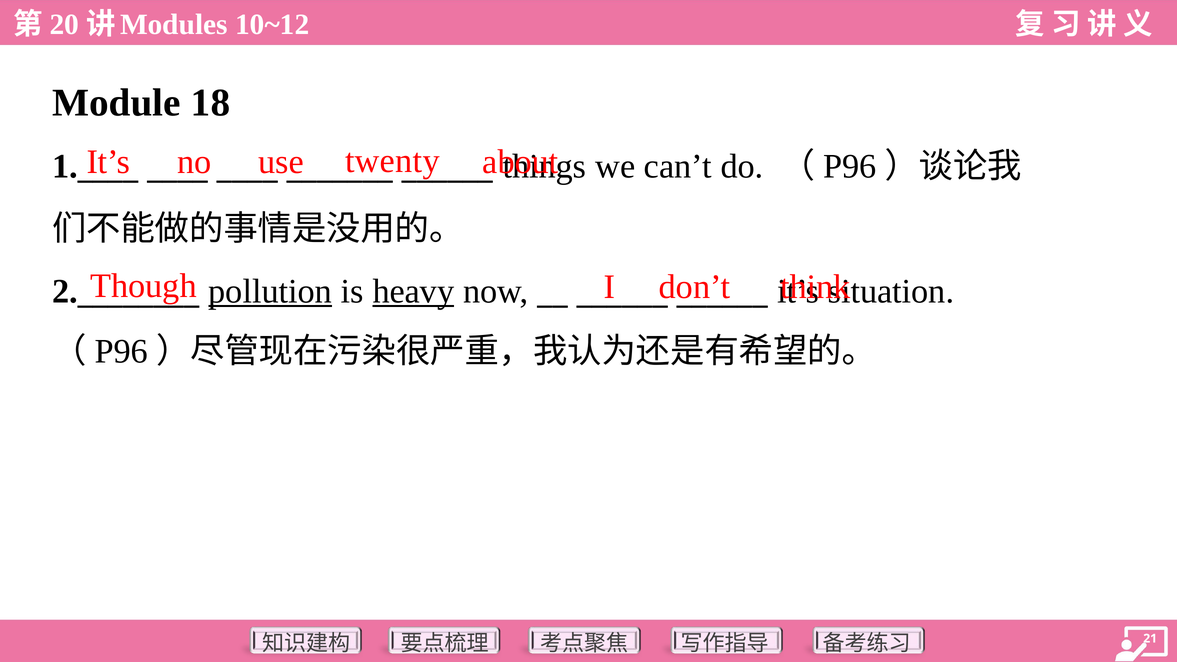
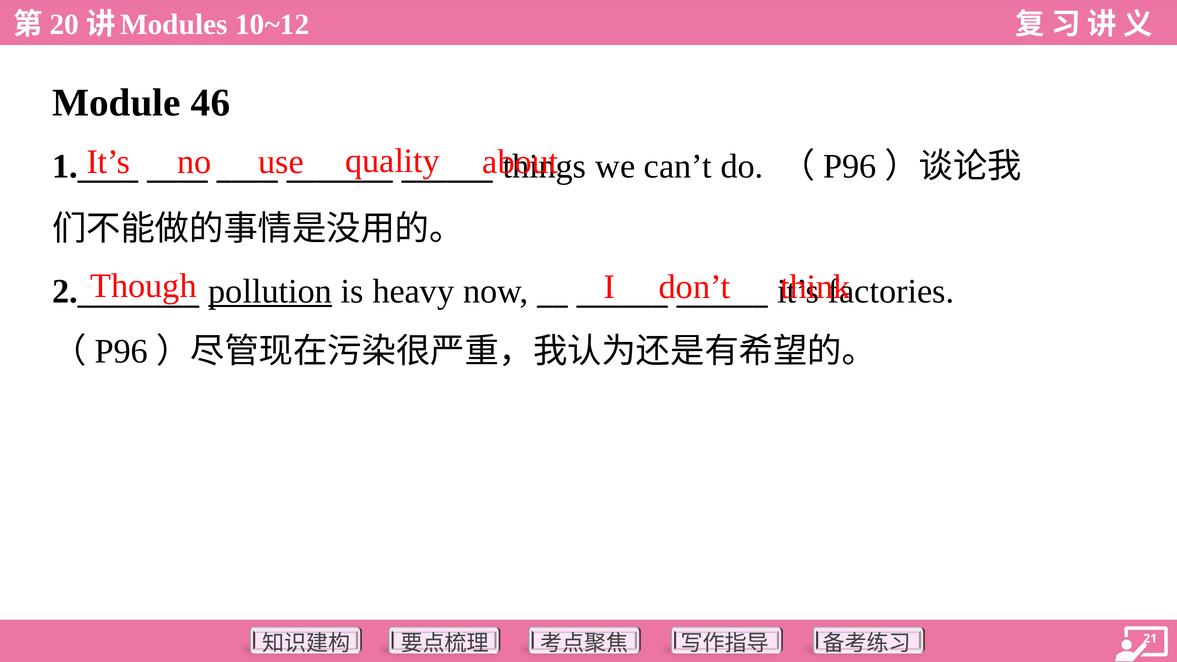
18: 18 -> 46
twenty: twenty -> quality
heavy underline: present -> none
situation: situation -> factories
